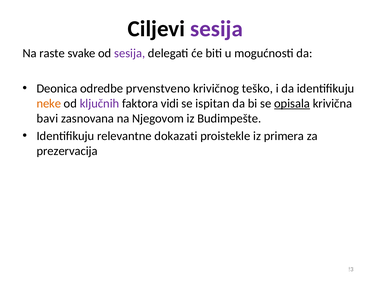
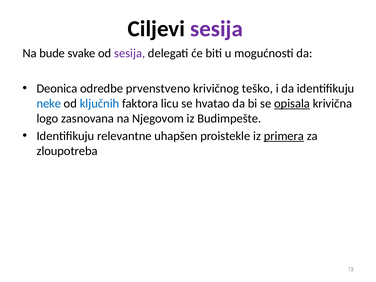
raste: raste -> bude
neke colour: orange -> blue
ključnih colour: purple -> blue
vidi: vidi -> licu
ispitan: ispitan -> hvatao
bavi: bavi -> logo
dokazati: dokazati -> uhapšen
primera underline: none -> present
prezervacija: prezervacija -> zloupotreba
